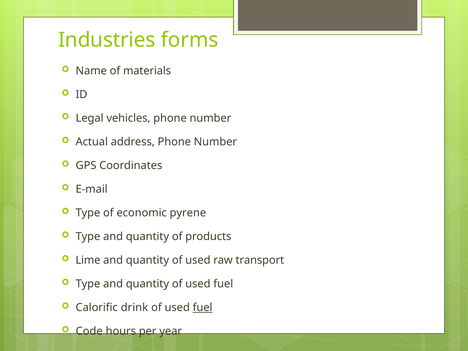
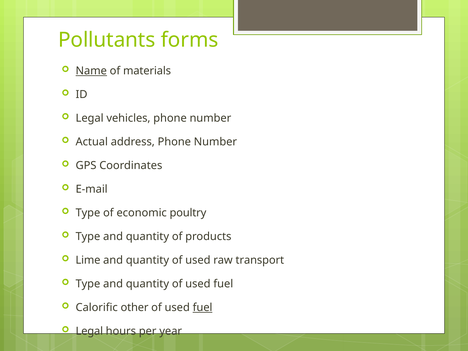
Industries: Industries -> Pollutants
Name underline: none -> present
pyrene: pyrene -> poultry
drink: drink -> other
Code at (89, 331): Code -> Legal
